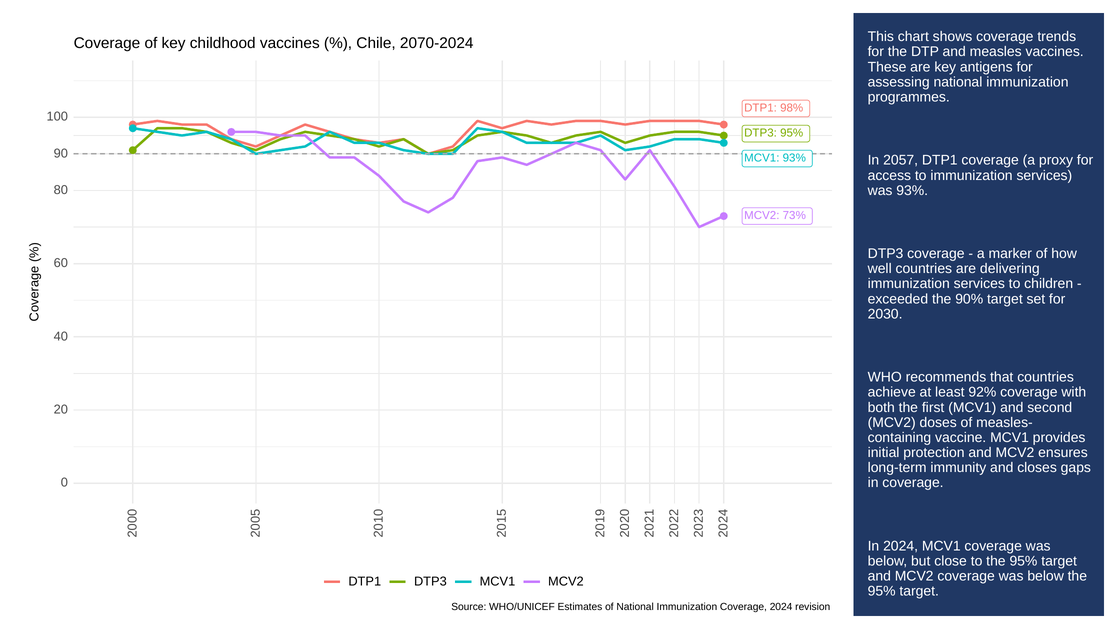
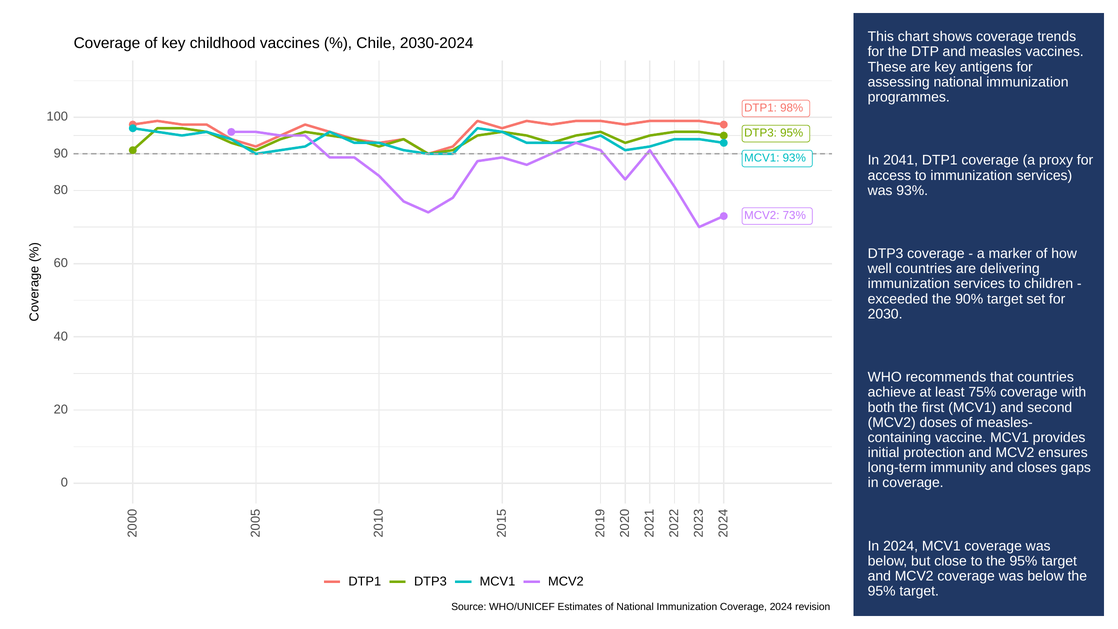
2070-2024: 2070-2024 -> 2030-2024
2057: 2057 -> 2041
92%: 92% -> 75%
